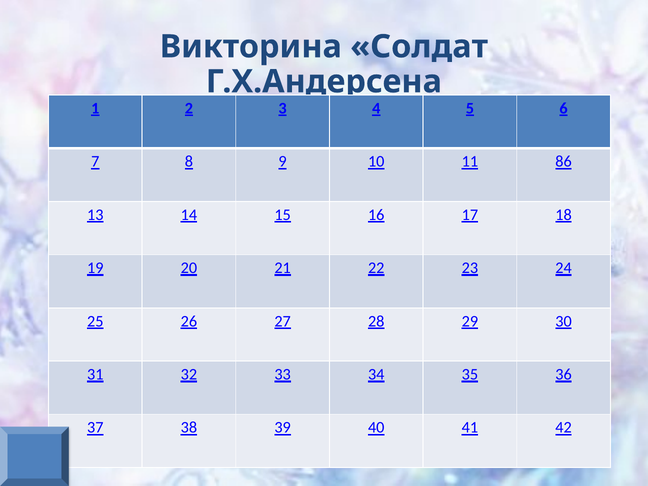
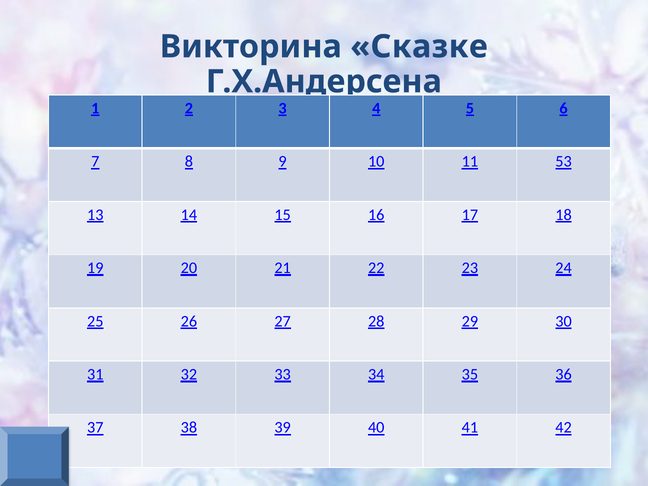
Солдат: Солдат -> Сказке
86: 86 -> 53
